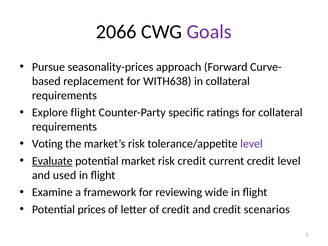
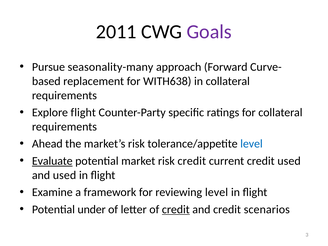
2066: 2066 -> 2011
seasonality-prices: seasonality-prices -> seasonality-many
Voting: Voting -> Ahead
level at (251, 144) colour: purple -> blue
credit level: level -> used
reviewing wide: wide -> level
prices: prices -> under
credit at (176, 209) underline: none -> present
